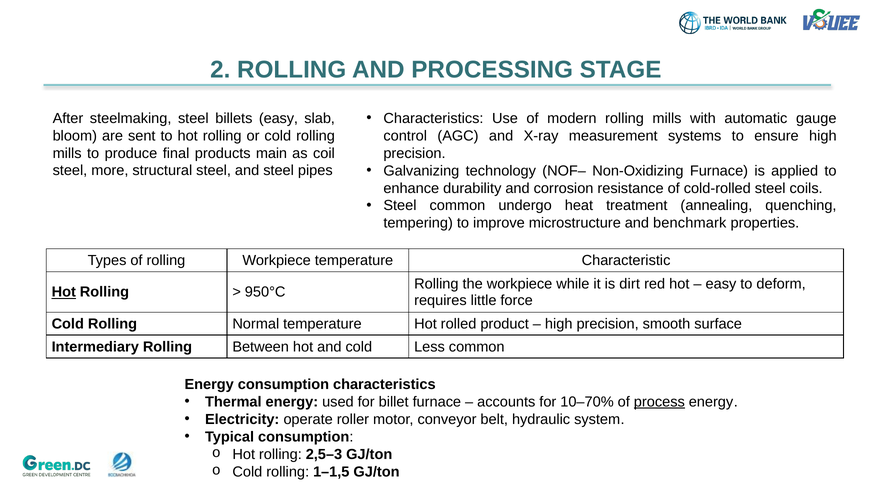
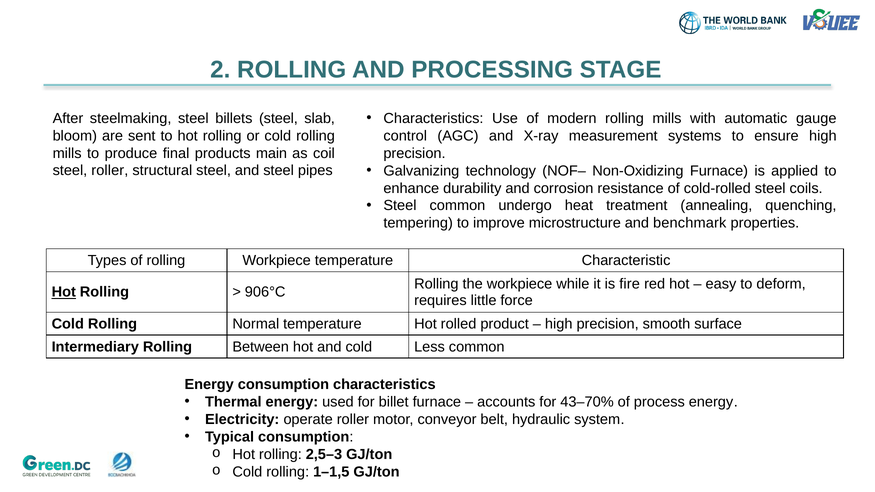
billets easy: easy -> steel
steel more: more -> roller
dirt: dirt -> fire
950°C: 950°C -> 906°C
10–70%: 10–70% -> 43–70%
process underline: present -> none
